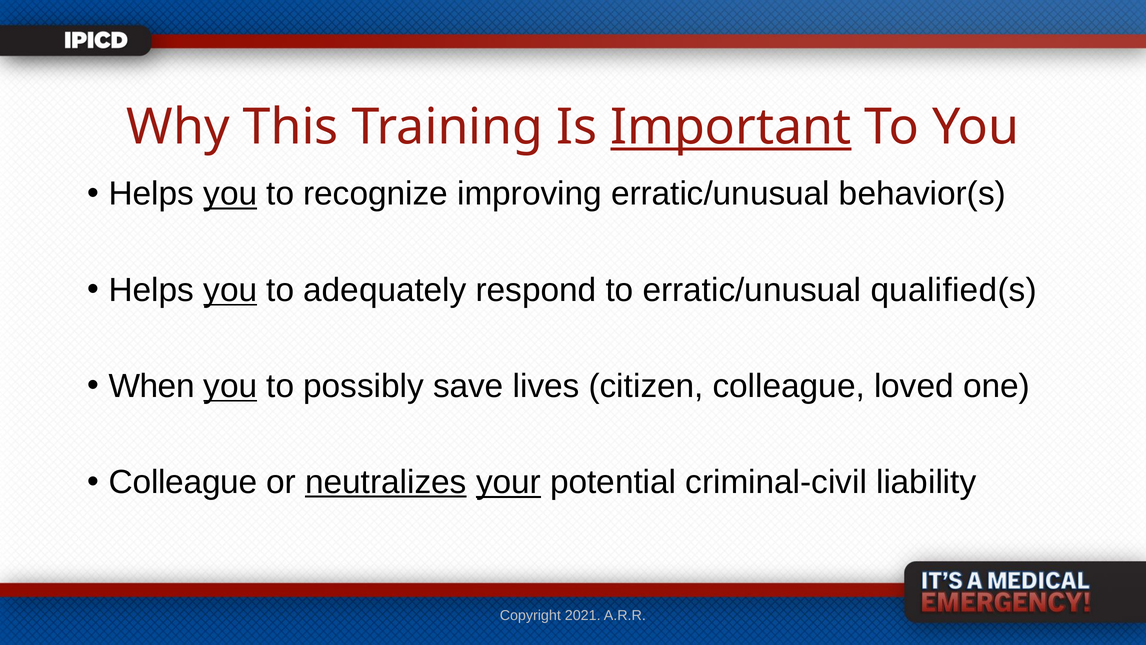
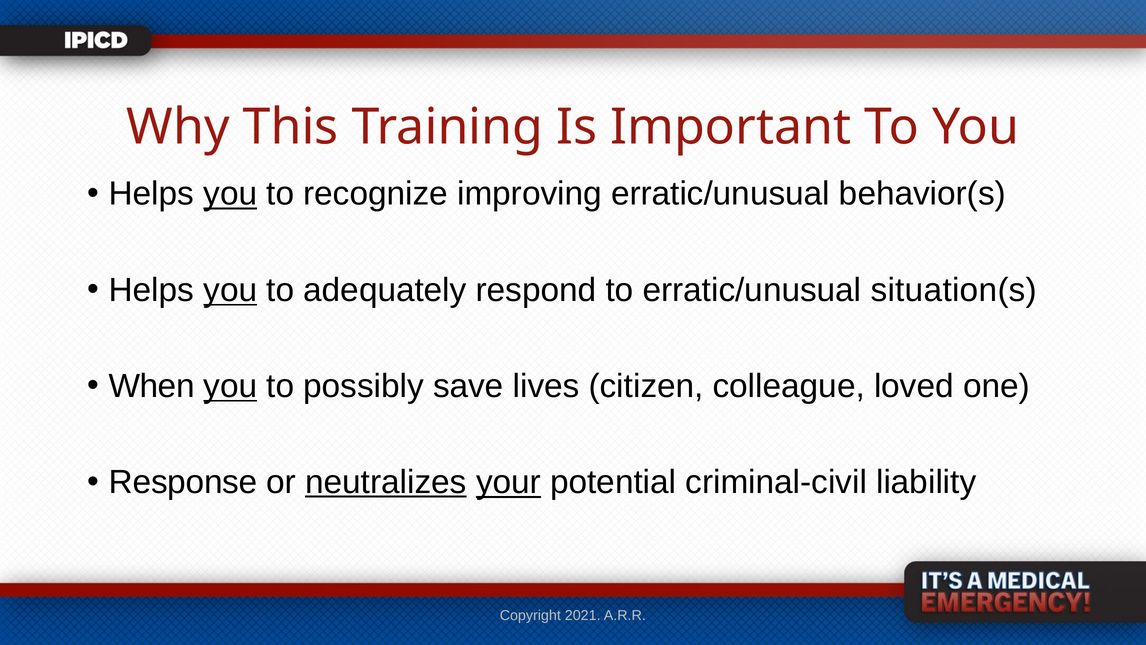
Important underline: present -> none
qualified(s: qualified(s -> situation(s
Colleague at (183, 482): Colleague -> Response
